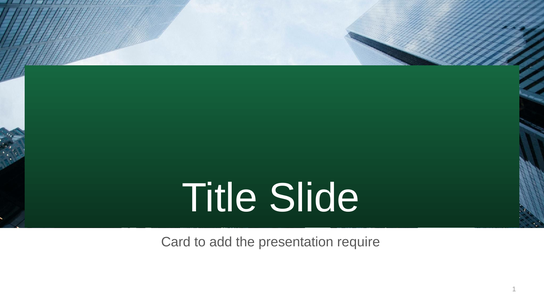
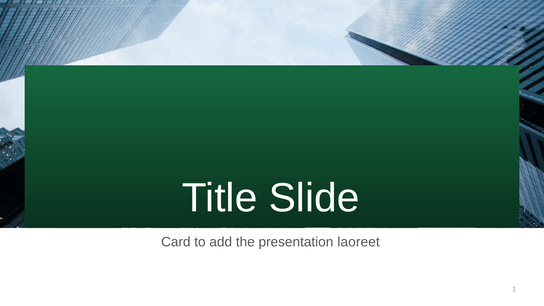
require: require -> laoreet
